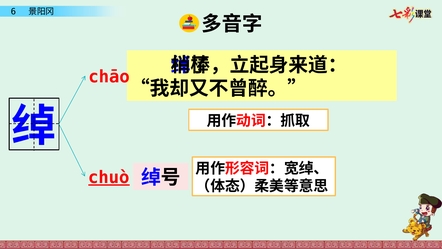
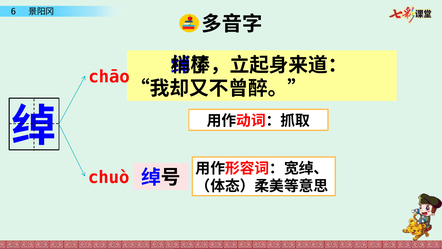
chuò underline: present -> none
